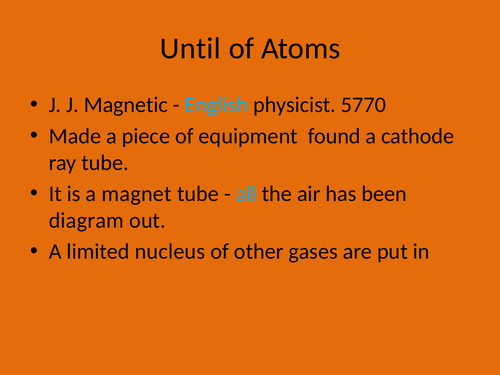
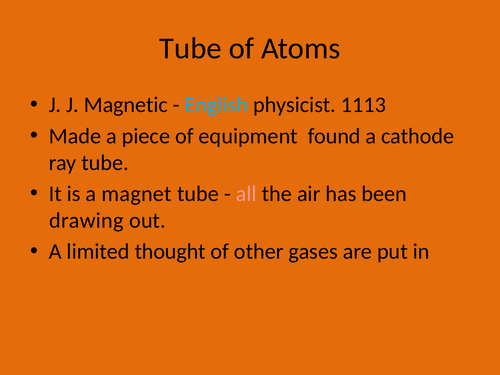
Until at (190, 48): Until -> Tube
5770: 5770 -> 1113
all colour: light blue -> pink
diagram: diagram -> drawing
nucleus: nucleus -> thought
